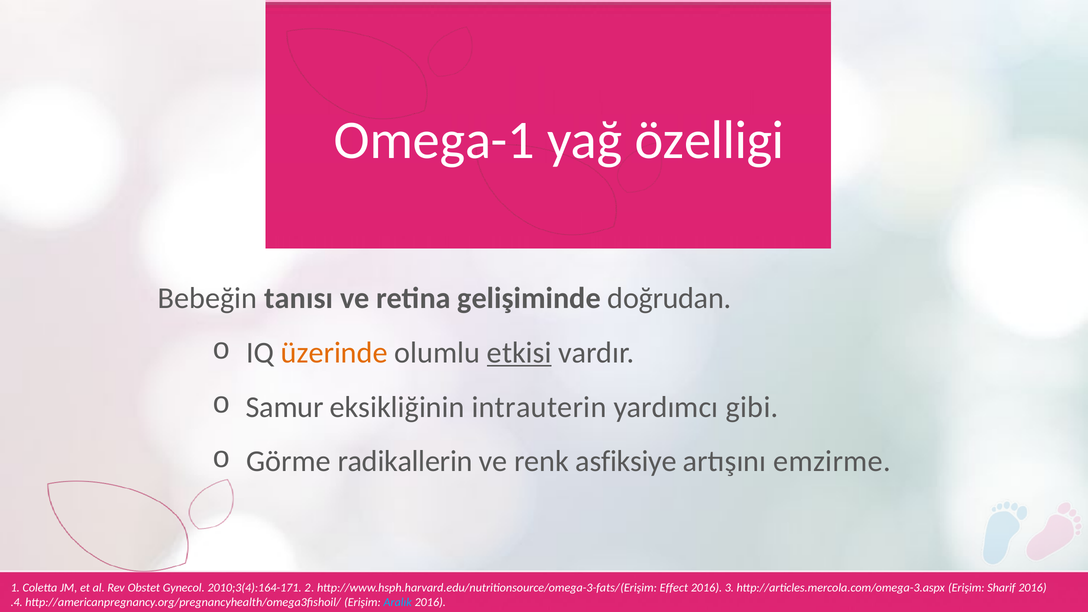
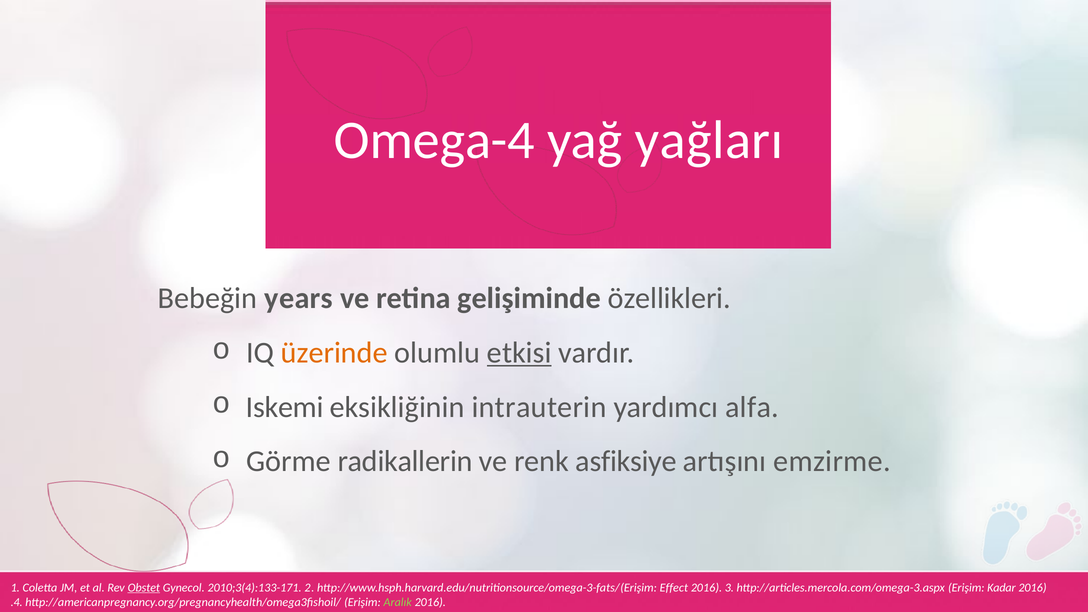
Omega-1: Omega-1 -> Omega-4
özelligi: özelligi -> yağları
tanısı: tanısı -> years
doğrudan: doğrudan -> özellikleri
Samur: Samur -> Iskemi
gibi: gibi -> alfa
Obstet underline: none -> present
2010;3(4):164-171: 2010;3(4):164-171 -> 2010;3(4):133-171
Sharif: Sharif -> Kadar
Aralık colour: light blue -> light green
